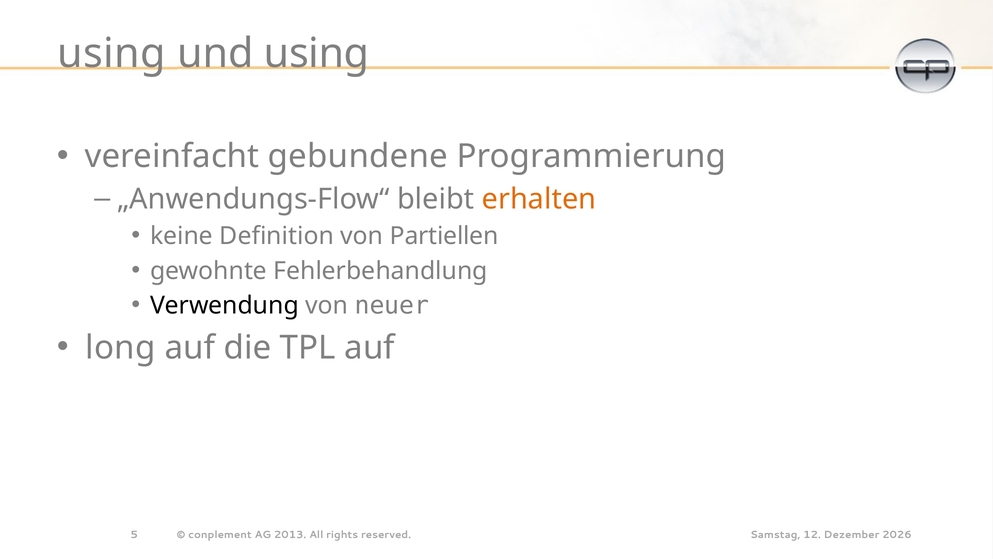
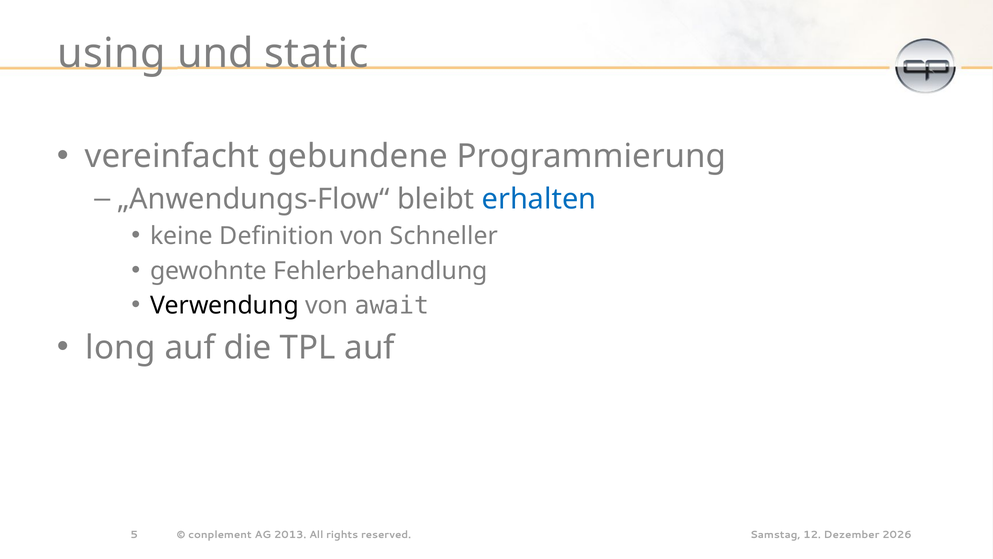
und using: using -> static
erhalten colour: orange -> blue
Partiellen: Partiellen -> Schneller
neuer: neuer -> await
